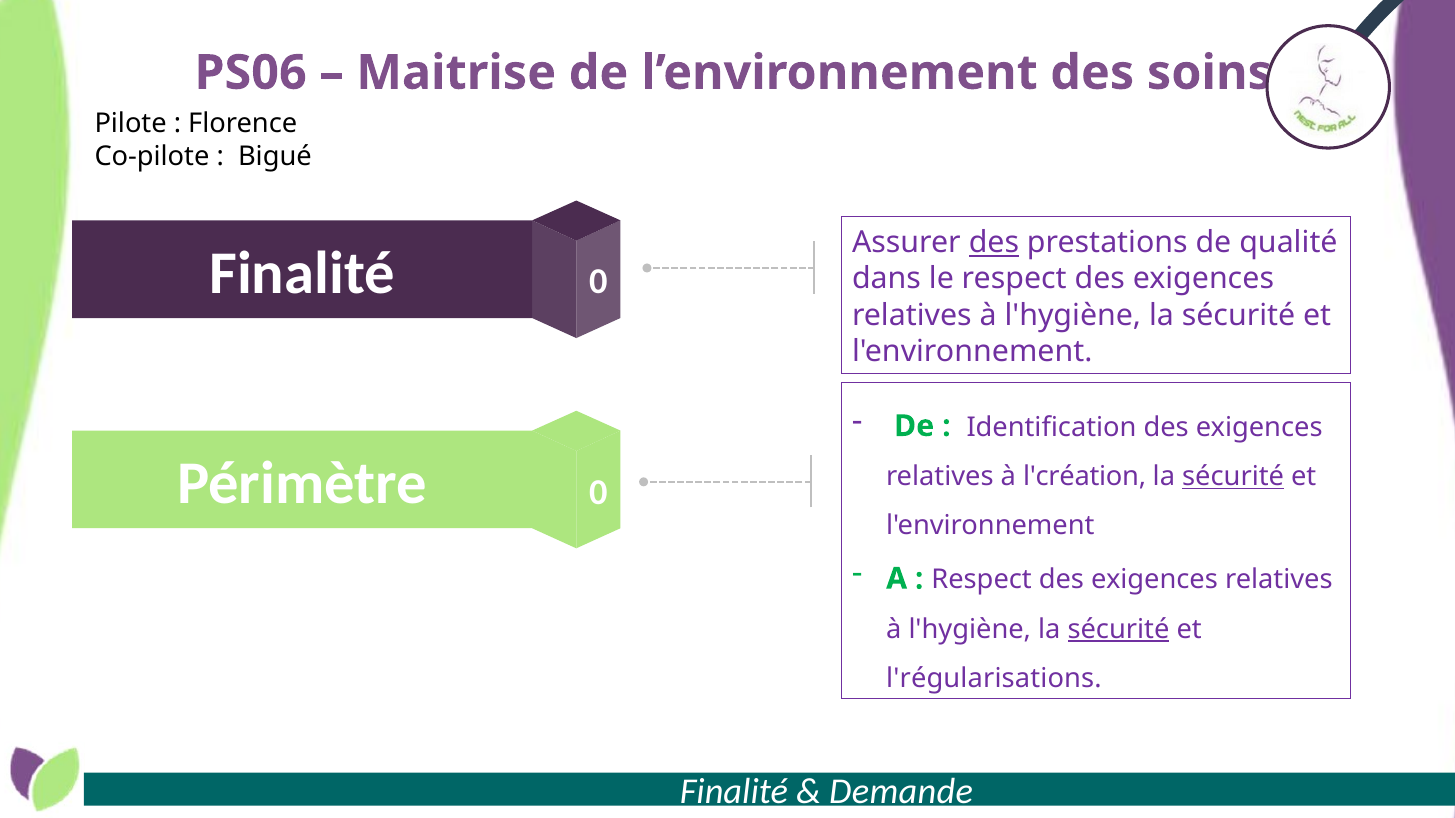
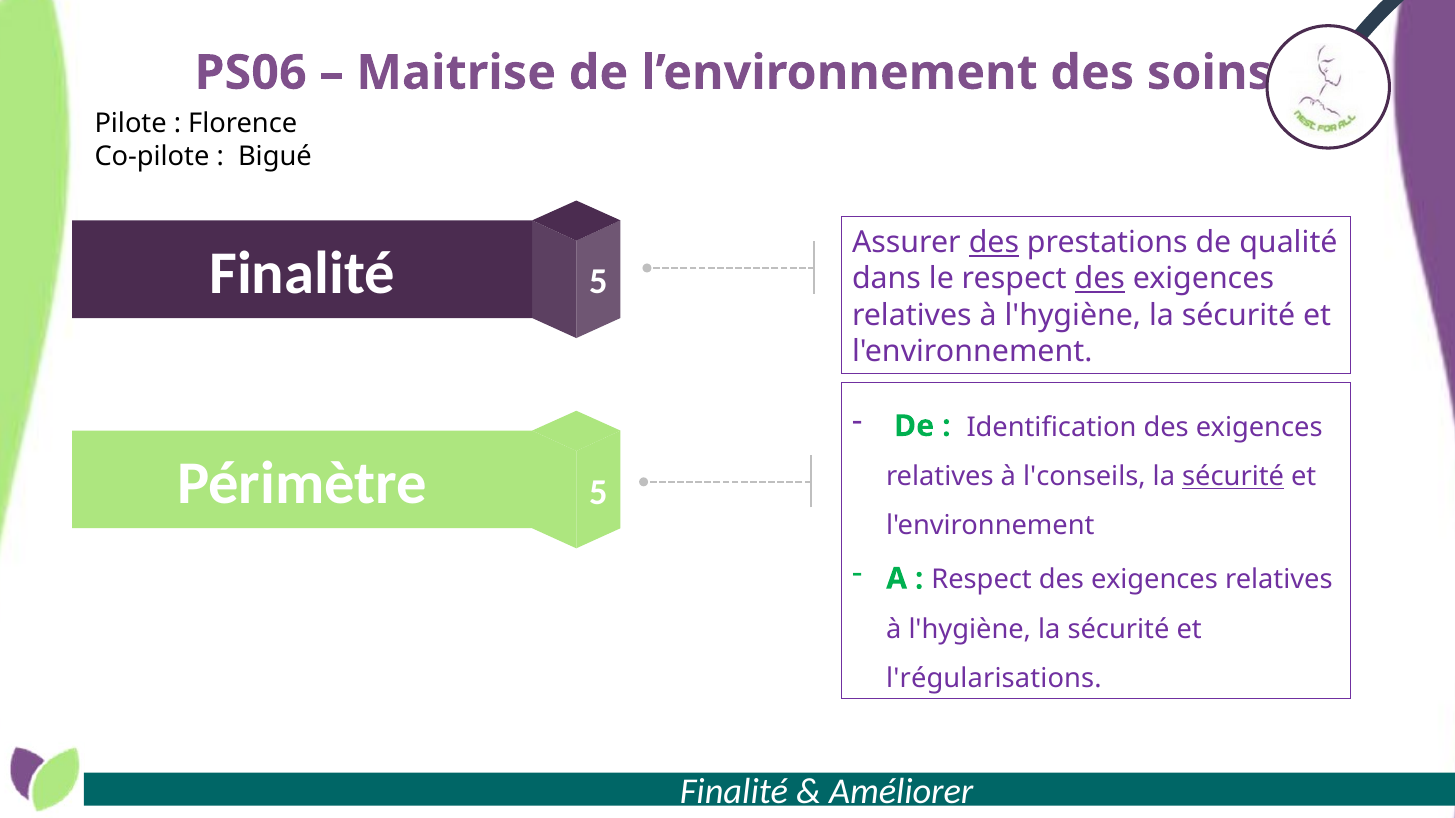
Finalité 0: 0 -> 5
des at (1100, 279) underline: none -> present
Périmètre 0: 0 -> 5
l'création: l'création -> l'conseils
sécurité at (1118, 630) underline: present -> none
Demande: Demande -> Améliorer
